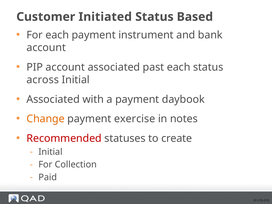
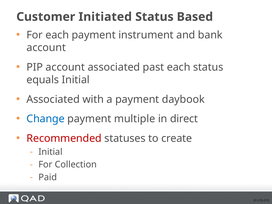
across: across -> equals
Change colour: orange -> blue
exercise: exercise -> multiple
notes: notes -> direct
